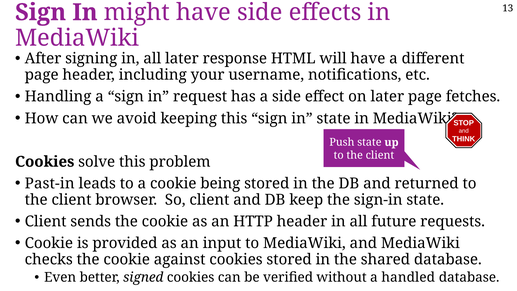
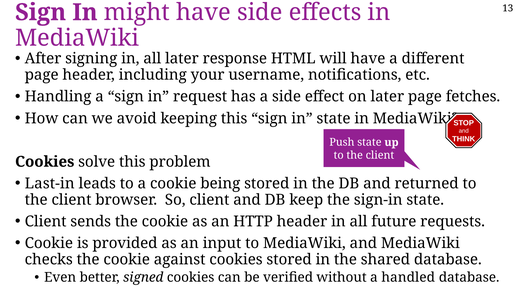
Past-in: Past-in -> Last-in
